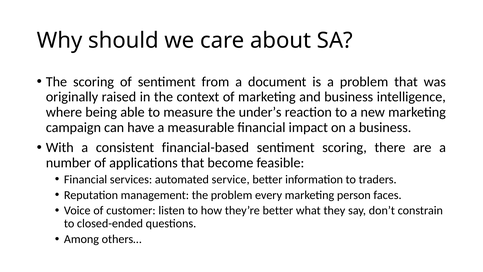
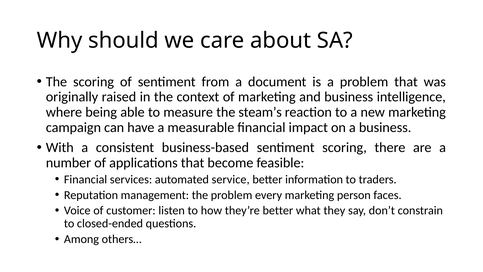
under’s: under’s -> steam’s
financial-based: financial-based -> business-based
